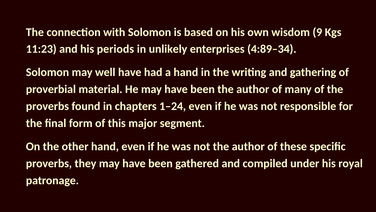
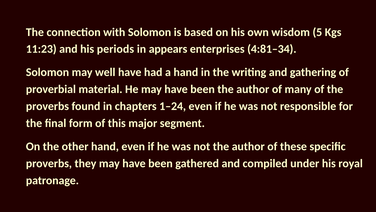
9: 9 -> 5
unlikely: unlikely -> appears
4:89–34: 4:89–34 -> 4:81–34
